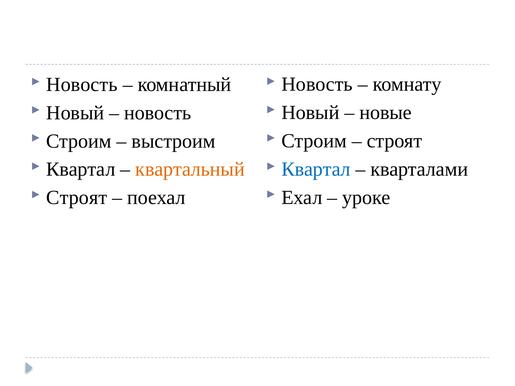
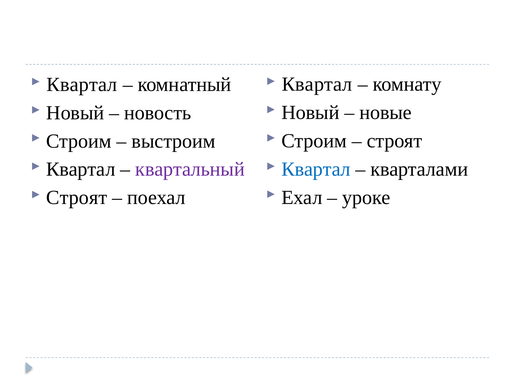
Новость at (317, 84): Новость -> Квартал
Новость at (82, 85): Новость -> Квартал
квартальный colour: orange -> purple
